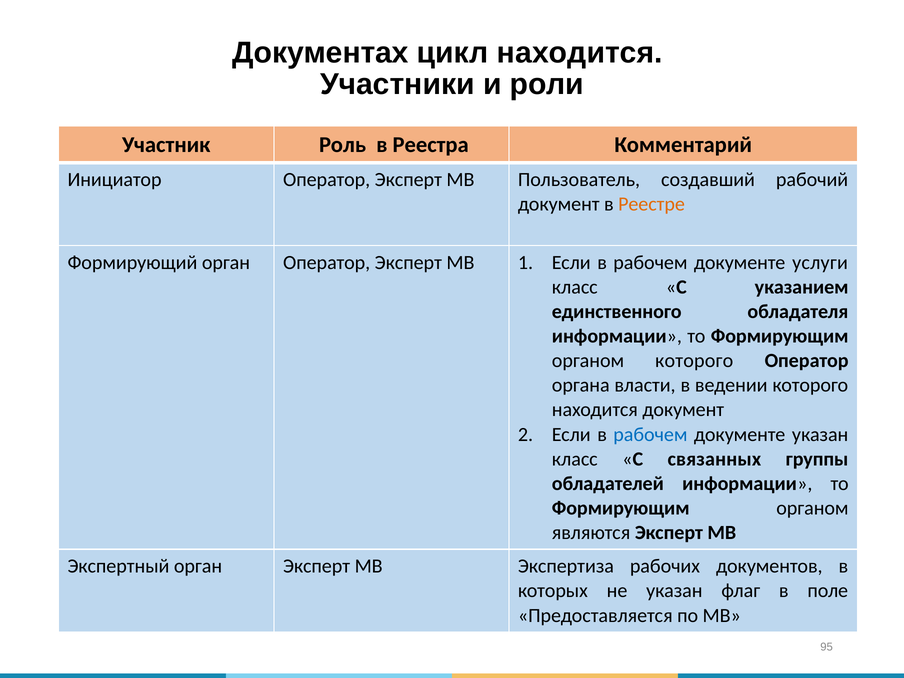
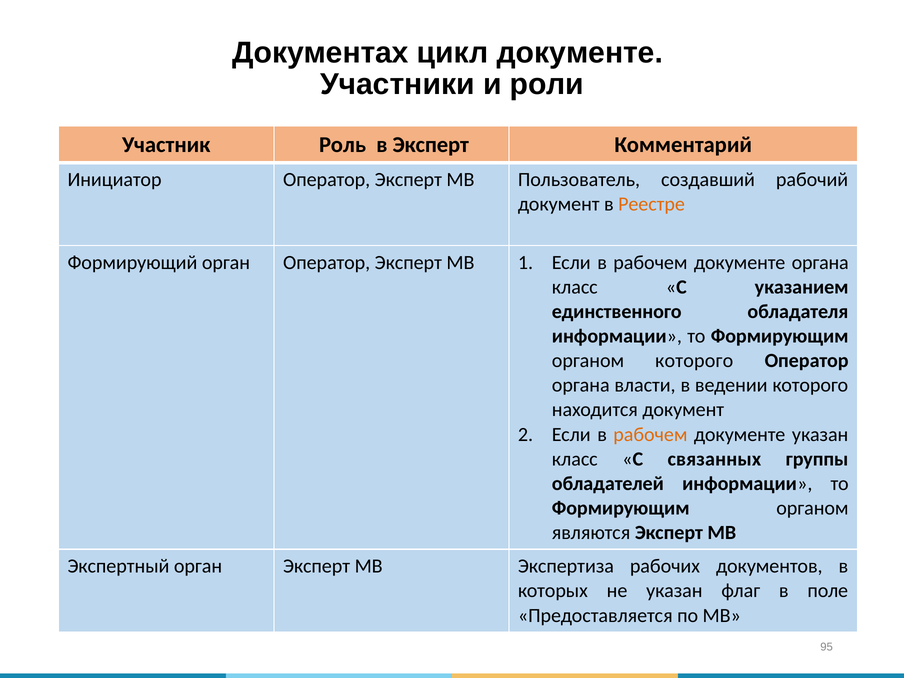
цикл находится: находится -> документе
в Реестра: Реестра -> Эксперт
документе услуги: услуги -> органа
рабочем at (650, 434) colour: blue -> orange
